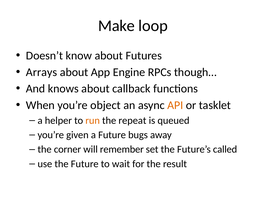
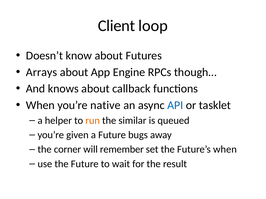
Make: Make -> Client
object: object -> native
API colour: orange -> blue
repeat: repeat -> similar
Future’s called: called -> when
